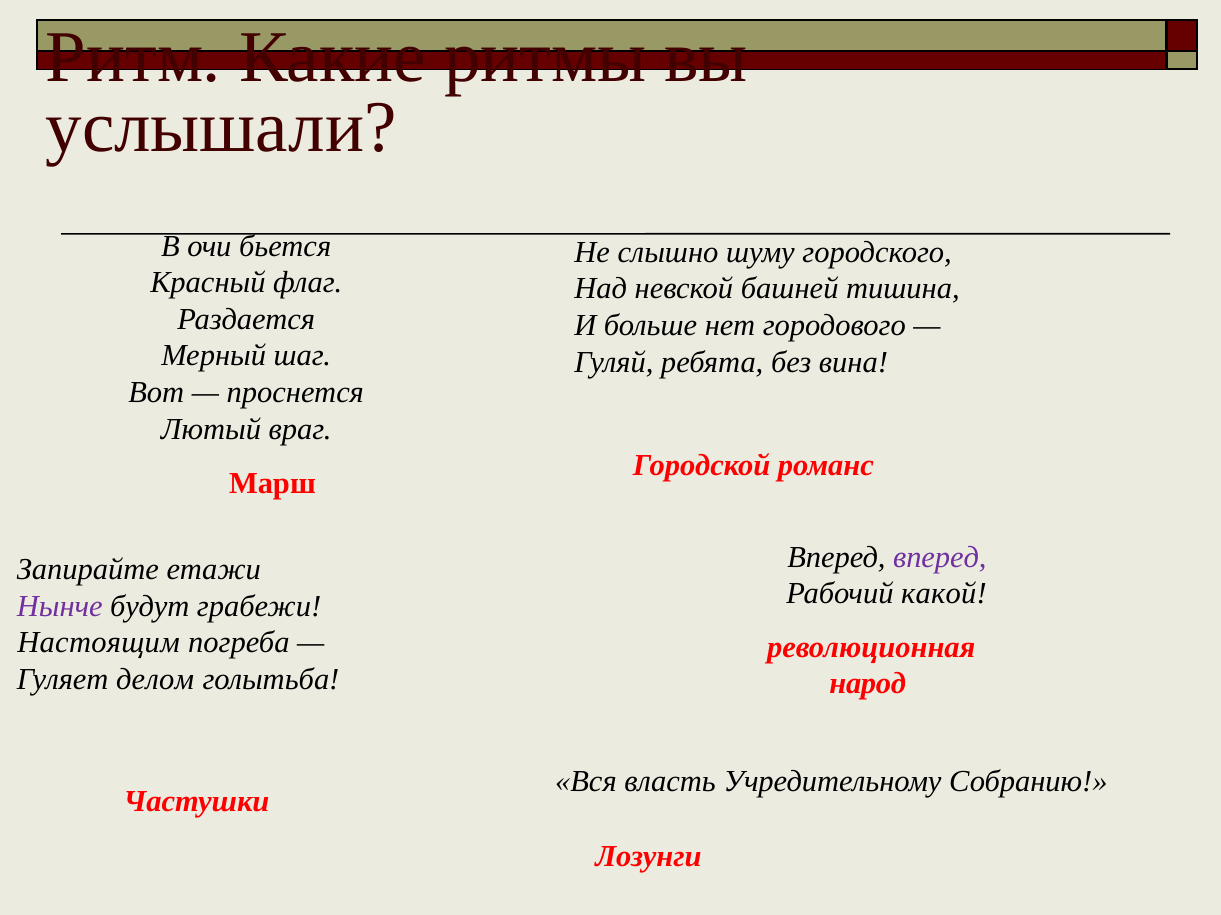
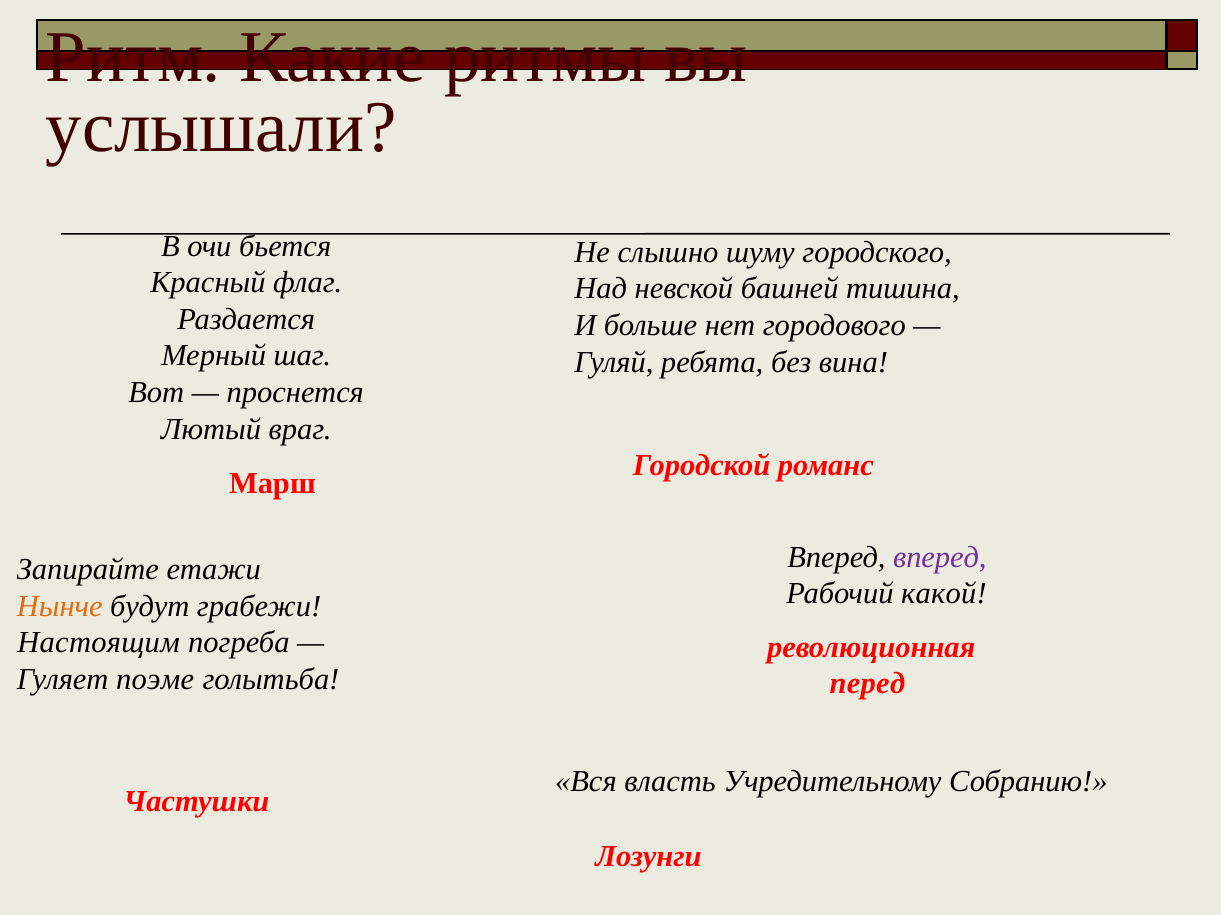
Нынче colour: purple -> orange
делом: делом -> поэме
народ: народ -> перед
